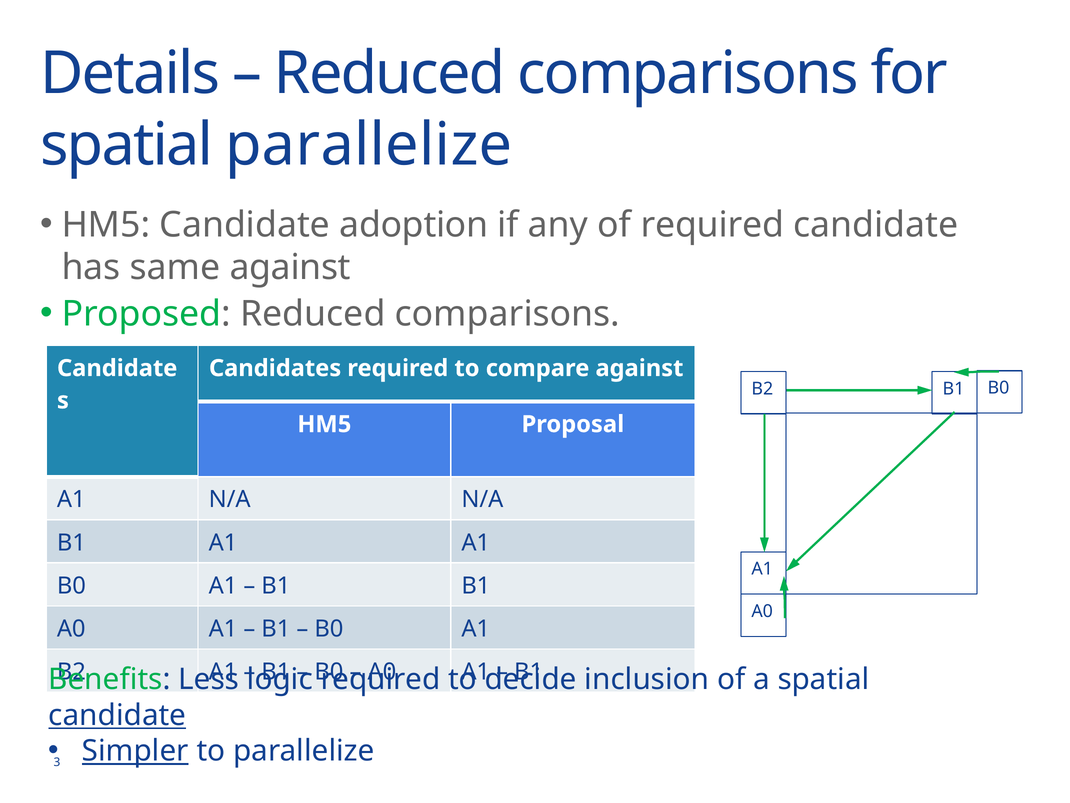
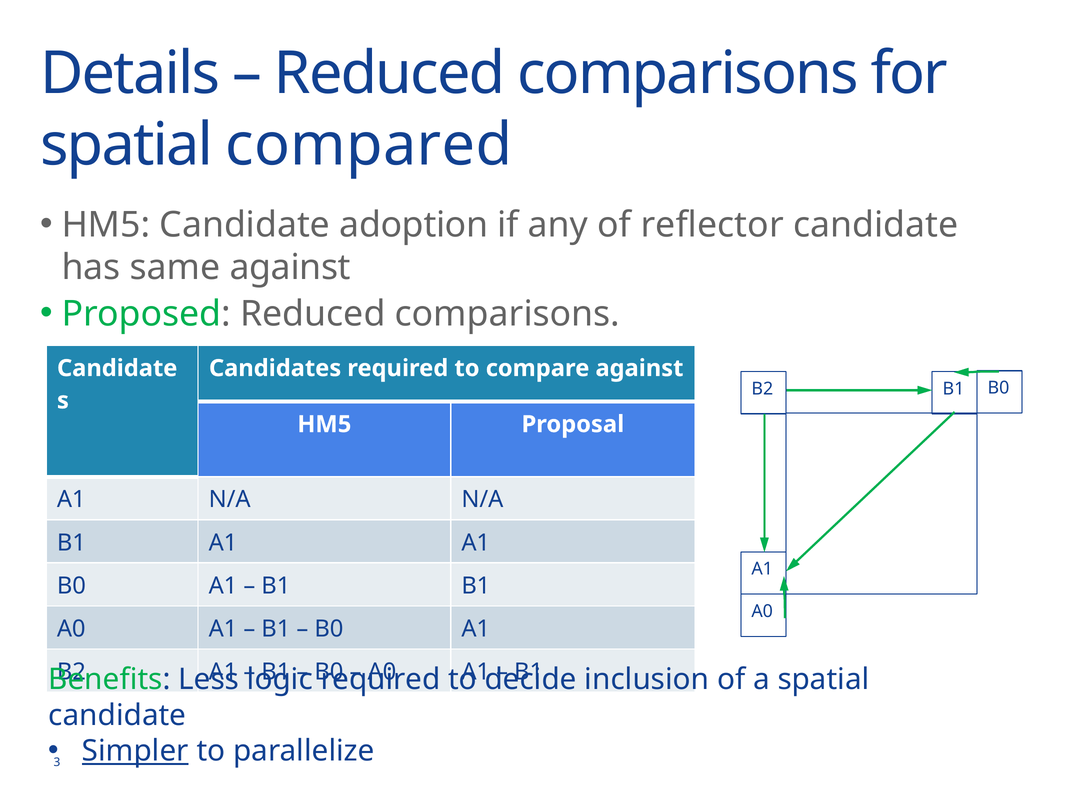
spatial parallelize: parallelize -> compared
of required: required -> reflector
candidate at (117, 715) underline: present -> none
